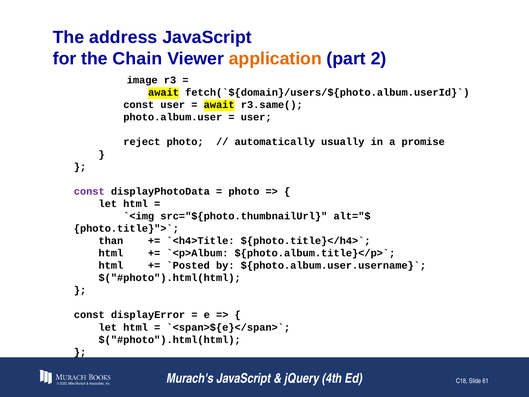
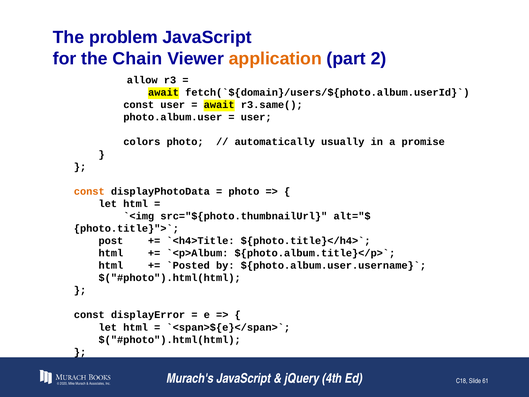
address: address -> problem
image: image -> allow
reject: reject -> colors
const at (89, 191) colour: purple -> orange
than: than -> post
